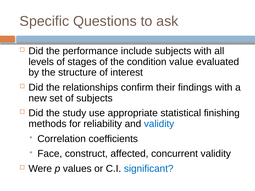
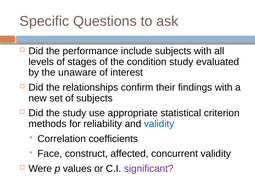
condition value: value -> study
structure: structure -> unaware
finishing: finishing -> criterion
significant colour: blue -> purple
